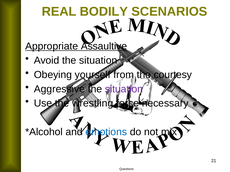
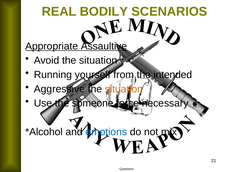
Obeying: Obeying -> Running
courtesy: courtesy -> intended
situation at (124, 89) colour: purple -> orange
wrestling: wrestling -> someone
